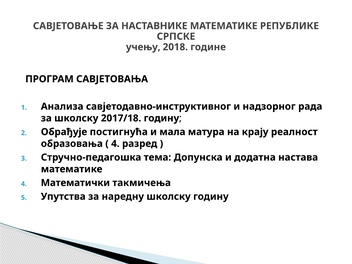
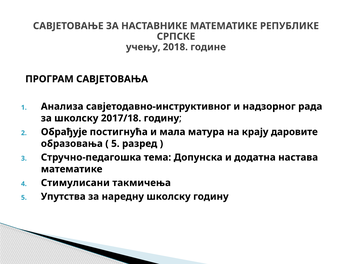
реалност: реалност -> даровите
4 at (115, 144): 4 -> 5
Математички: Математички -> Стимулисани
